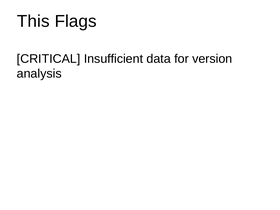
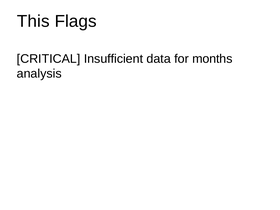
version: version -> months
